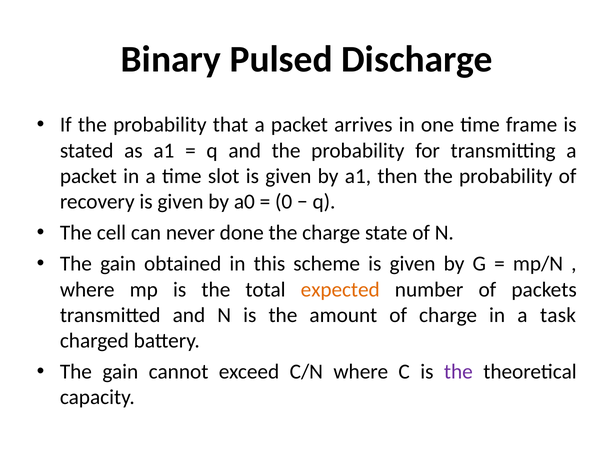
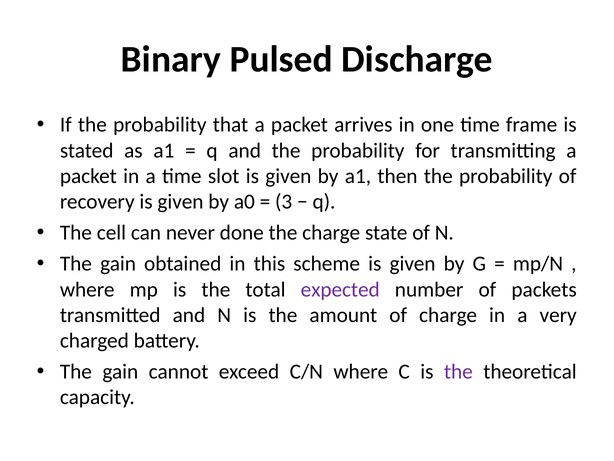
0: 0 -> 3
expected colour: orange -> purple
task: task -> very
